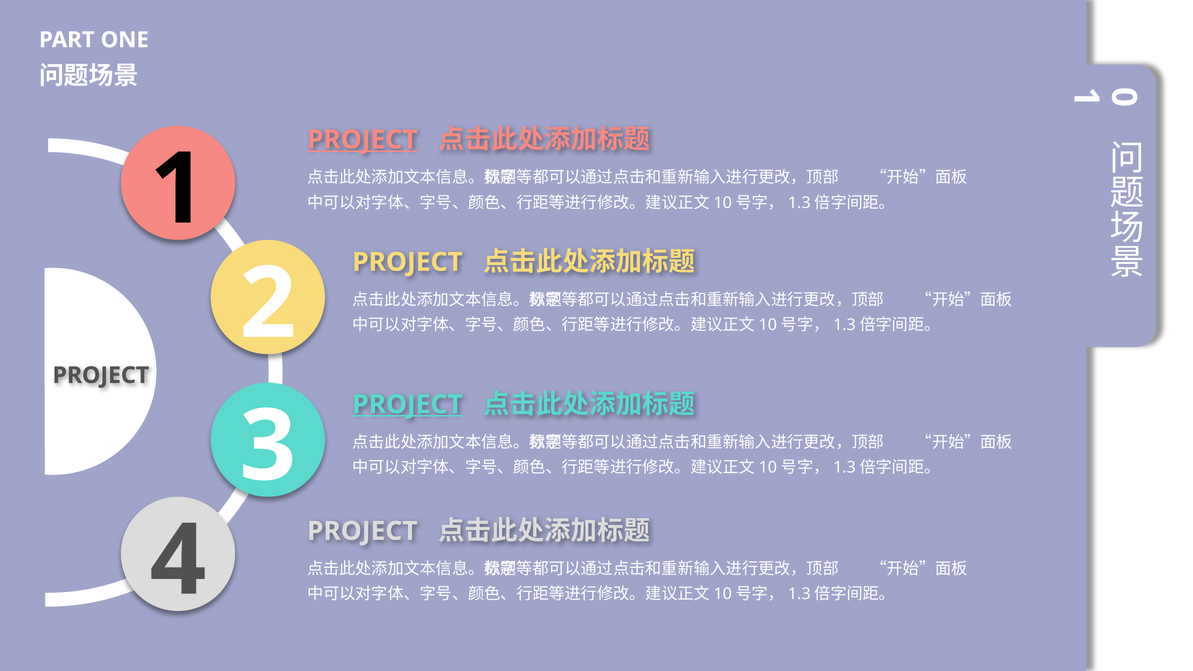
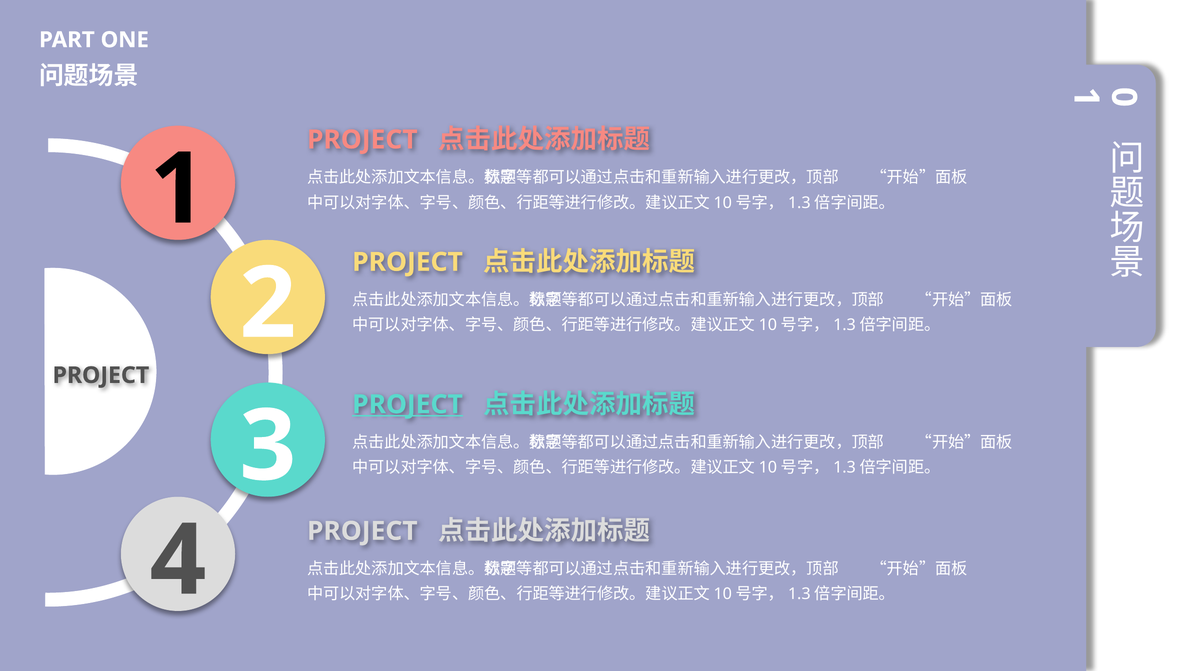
PROJECT at (362, 140) underline: present -> none
